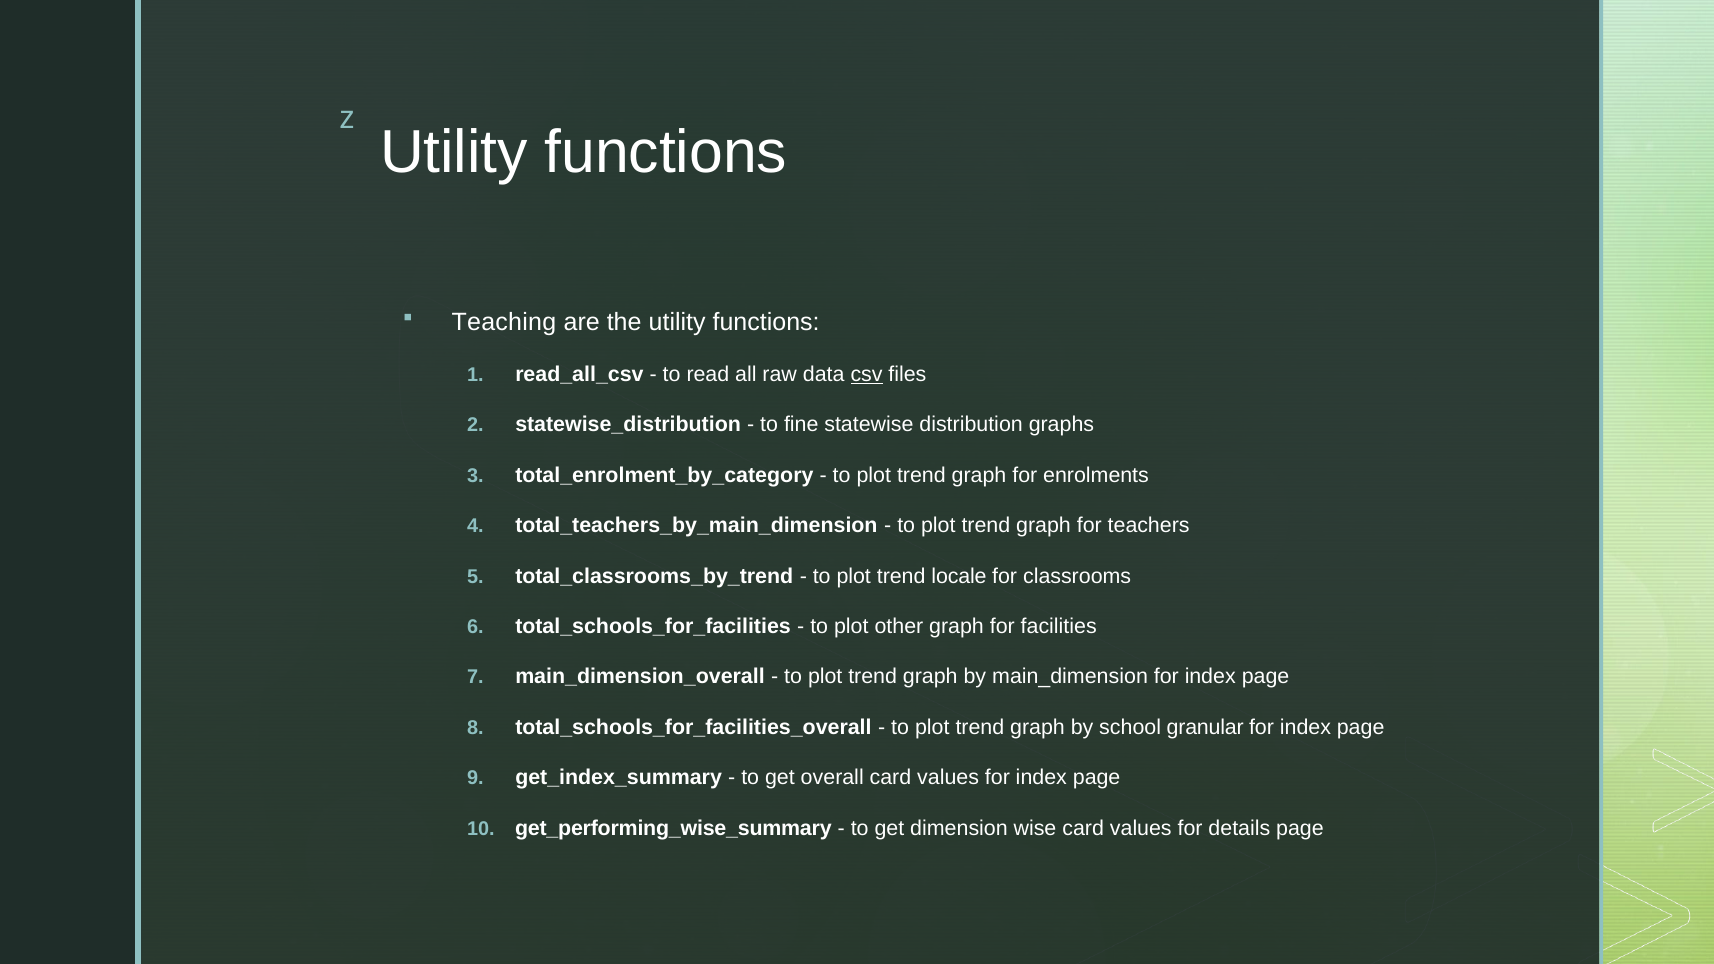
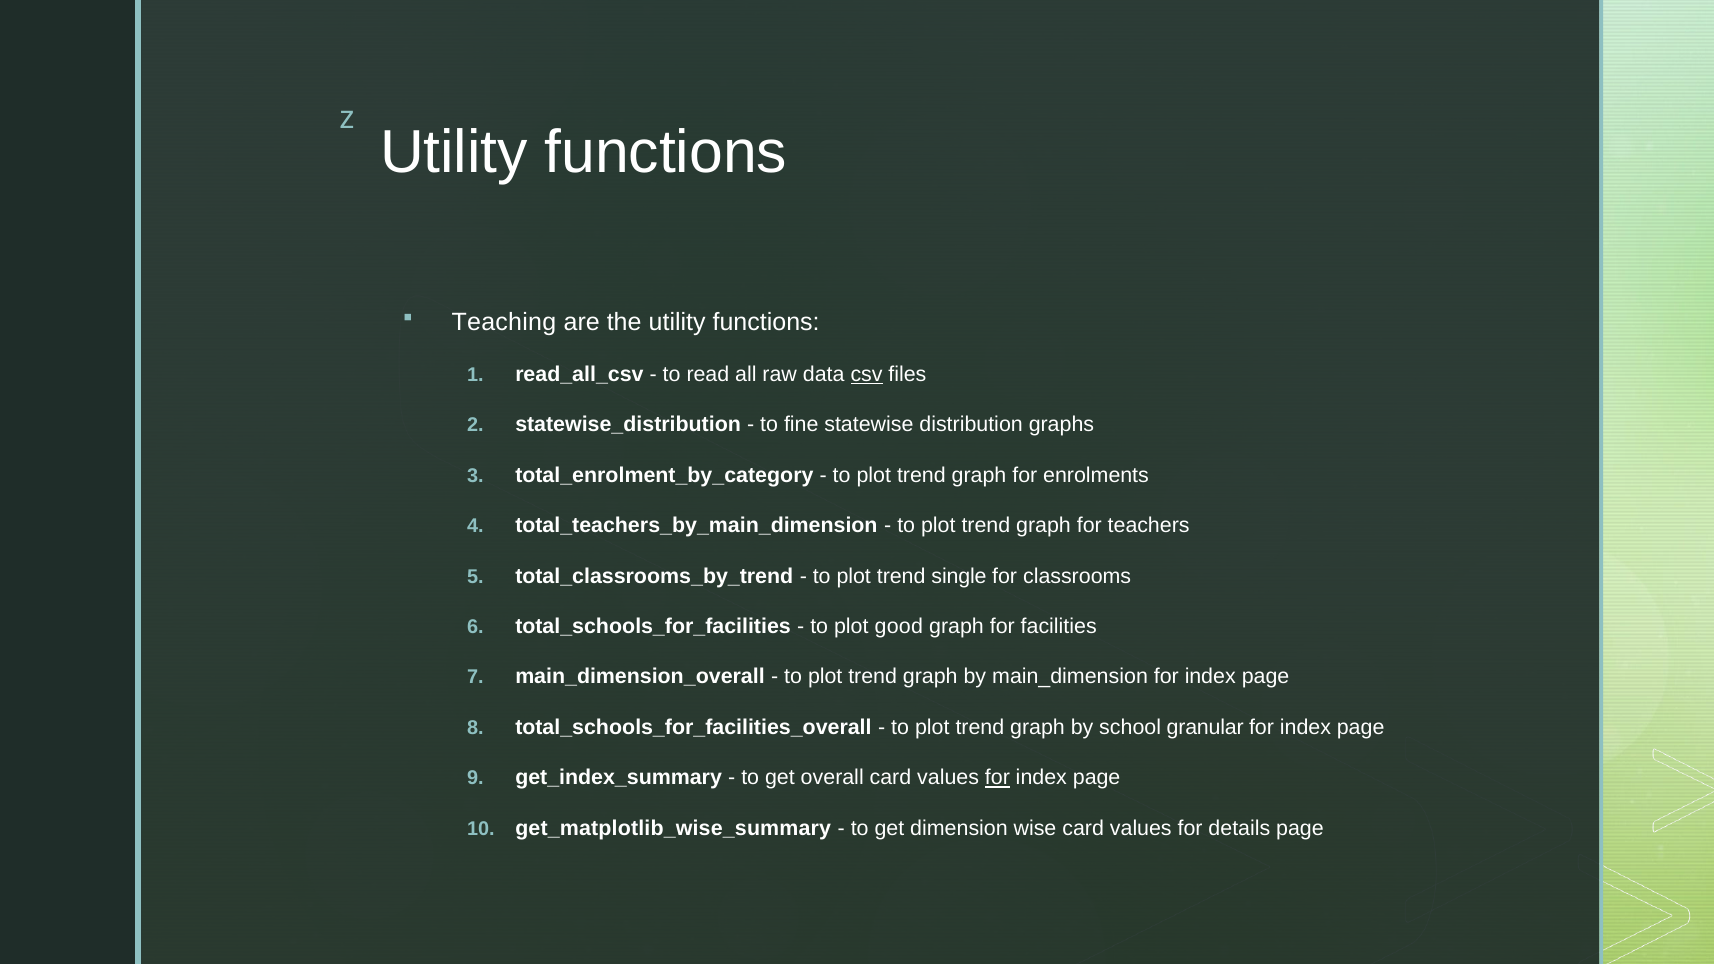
locale: locale -> single
other: other -> good
for at (997, 778) underline: none -> present
get_performing_wise_summary: get_performing_wise_summary -> get_matplotlib_wise_summary
